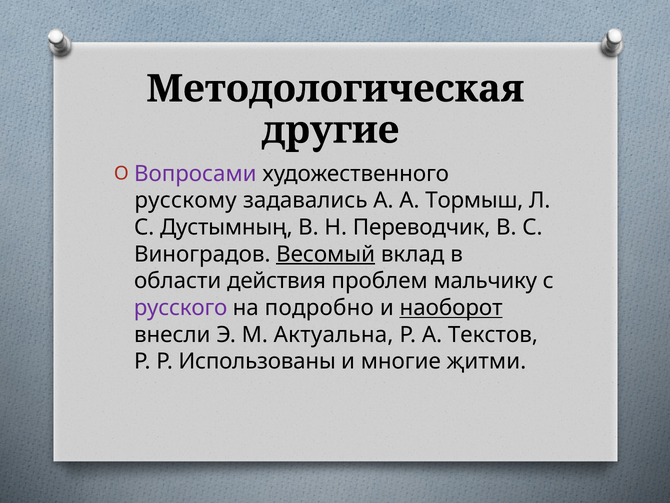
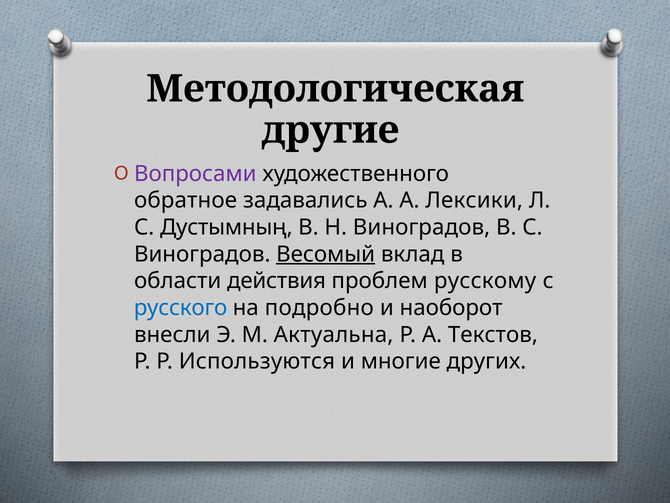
русскому: русскому -> обратное
Тормыш: Тормыш -> Лексики
Н Переводчик: Переводчик -> Виноградов
мальчику: мальчику -> русскому
русского colour: purple -> blue
наоборот underline: present -> none
Использованы: Использованы -> Используются
җитми: җитми -> других
